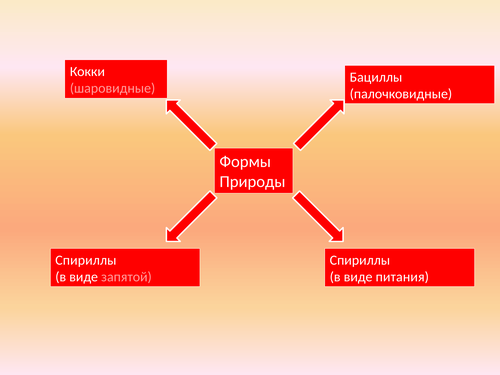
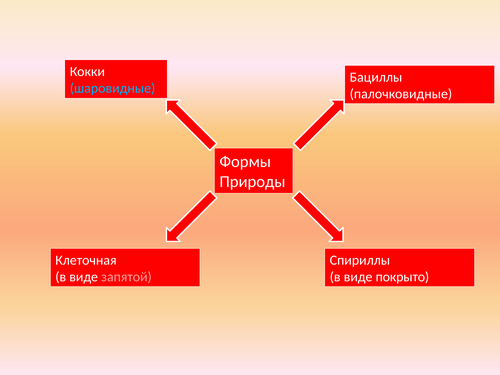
шаровидные colour: pink -> light blue
Спириллы at (86, 260): Спириллы -> Клеточная
питания: питания -> покрыто
